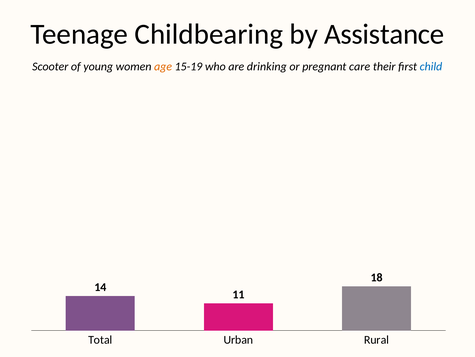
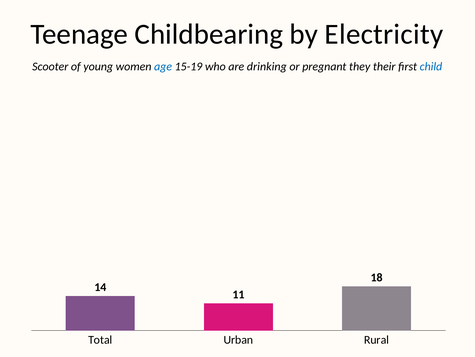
Assistance: Assistance -> Electricity
age colour: orange -> blue
care: care -> they
